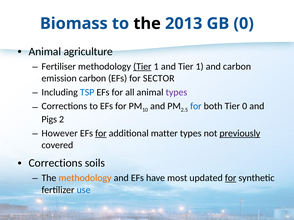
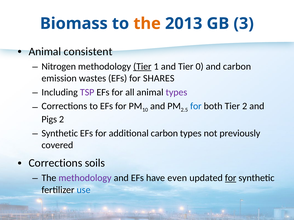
the at (147, 24) colour: black -> orange
GB 0: 0 -> 3
agriculture: agriculture -> consistent
Fertiliser: Fertiliser -> Nitrogen
and Tier 1: 1 -> 0
emission carbon: carbon -> wastes
SECTOR: SECTOR -> SHARES
TSP colour: blue -> purple
Tier 0: 0 -> 2
However at (60, 134): However -> Synthetic
for at (101, 134) underline: present -> none
additional matter: matter -> carbon
previously underline: present -> none
methodology at (85, 178) colour: orange -> purple
most: most -> even
